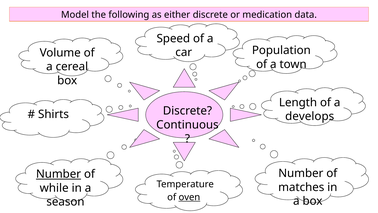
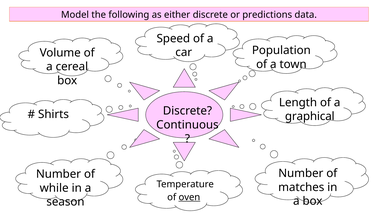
medication: medication -> predictions
develops: develops -> graphical
Number at (59, 174) underline: present -> none
